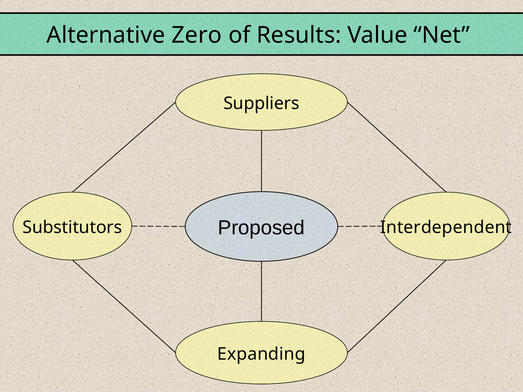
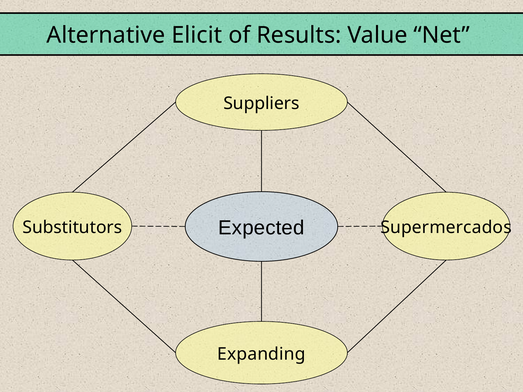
Zero: Zero -> Elicit
Proposed: Proposed -> Expected
Interdependent: Interdependent -> Supermercados
